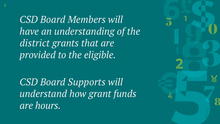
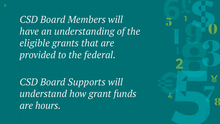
district: district -> eligible
eligible: eligible -> federal
